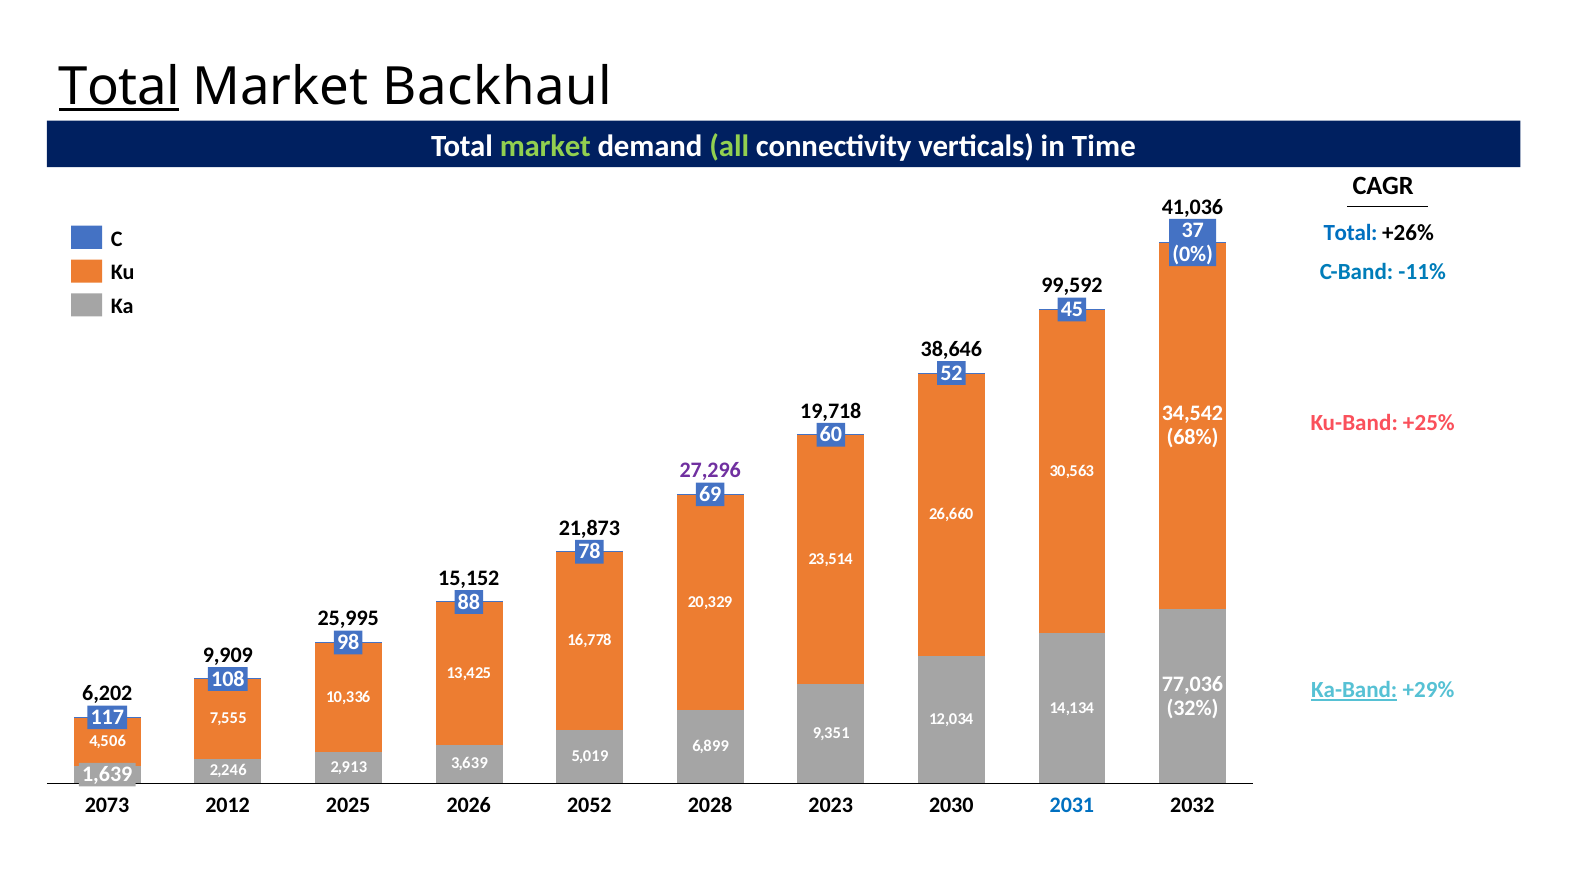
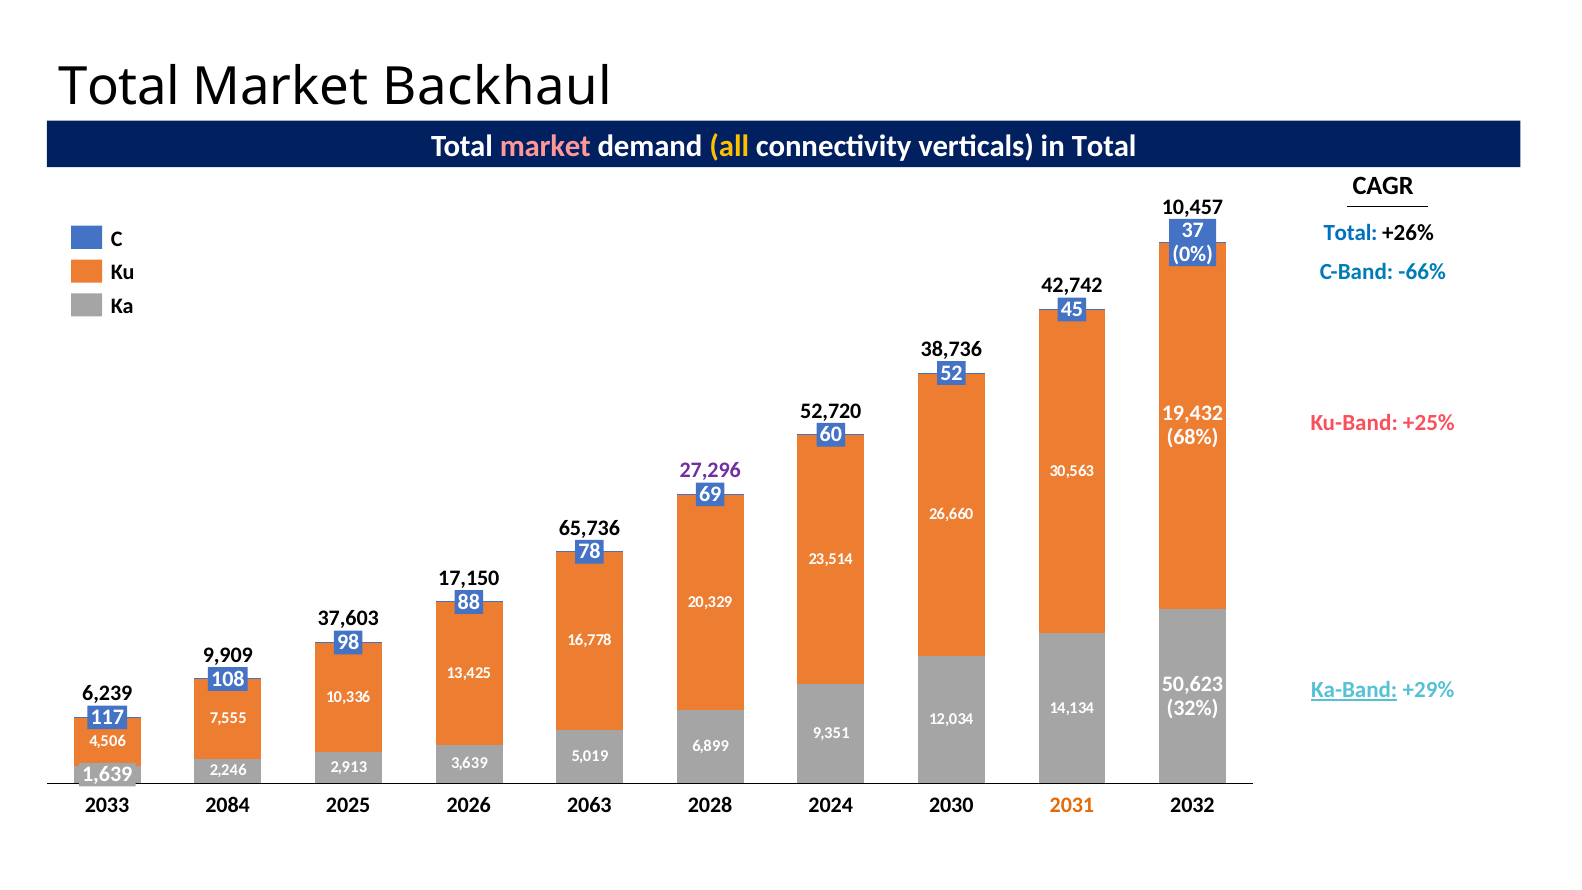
Total at (119, 87) underline: present -> none
market at (545, 146) colour: light green -> pink
all colour: light green -> yellow
in Time: Time -> Total
41,036: 41,036 -> 10,457
-11%: -11% -> -66%
99,592: 99,592 -> 42,742
38,646: 38,646 -> 38,736
19,718: 19,718 -> 52,720
34,542: 34,542 -> 19,432
21,873: 21,873 -> 65,736
15,152: 15,152 -> 17,150
25,995: 25,995 -> 37,603
77,036: 77,036 -> 50,623
6,202: 6,202 -> 6,239
2073: 2073 -> 2033
2012: 2012 -> 2084
2052: 2052 -> 2063
2023: 2023 -> 2024
2031 colour: blue -> orange
